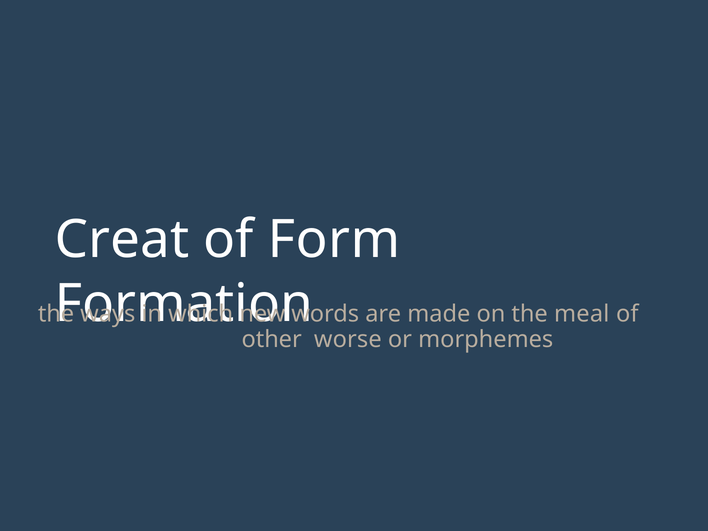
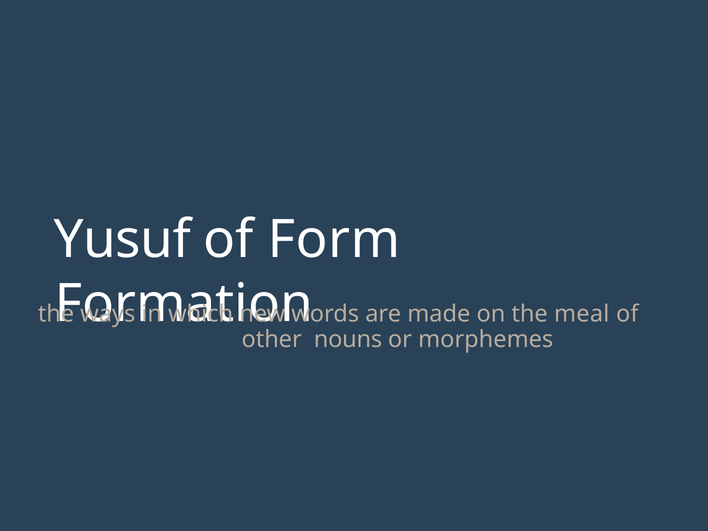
Creat: Creat -> Yusuf
worse: worse -> nouns
